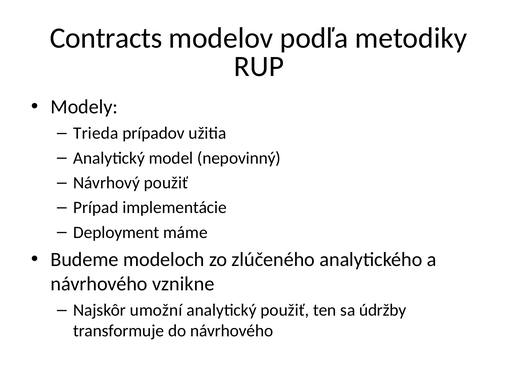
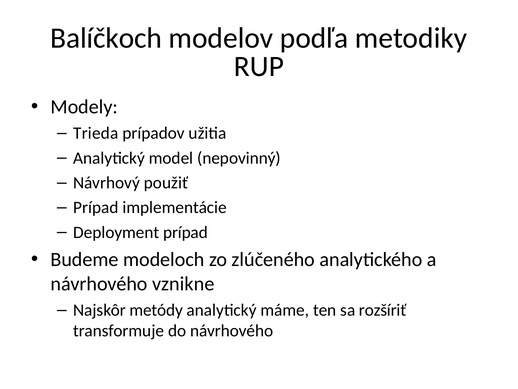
Contracts: Contracts -> Balíčkoch
Deployment máme: máme -> prípad
umožní: umožní -> metódy
analytický použiť: použiť -> máme
údržby: údržby -> rozšíriť
